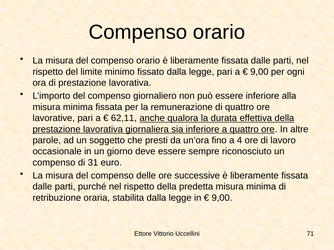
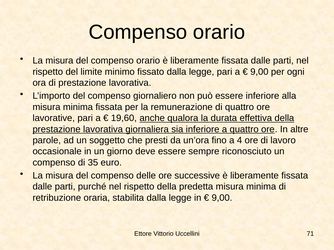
62,11: 62,11 -> 19,60
31: 31 -> 35
